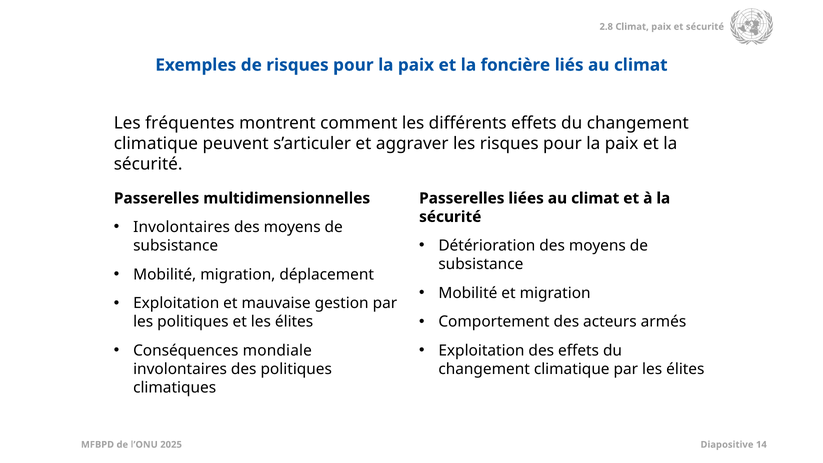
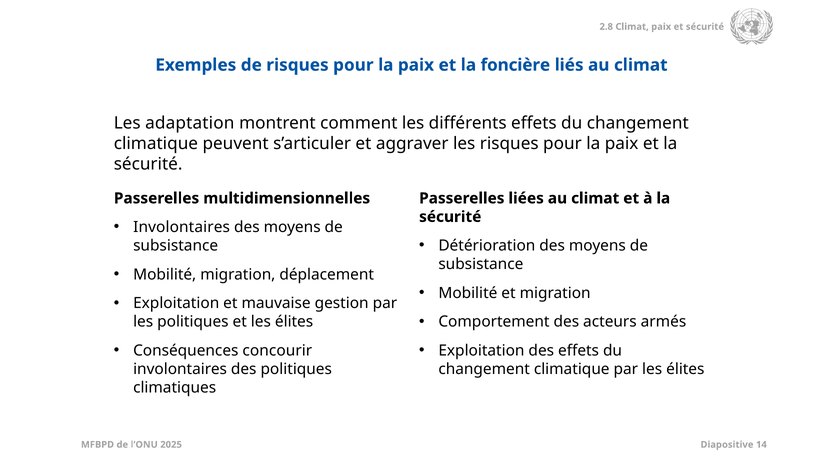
fréquentes: fréquentes -> adaptation
mondiale: mondiale -> concourir
